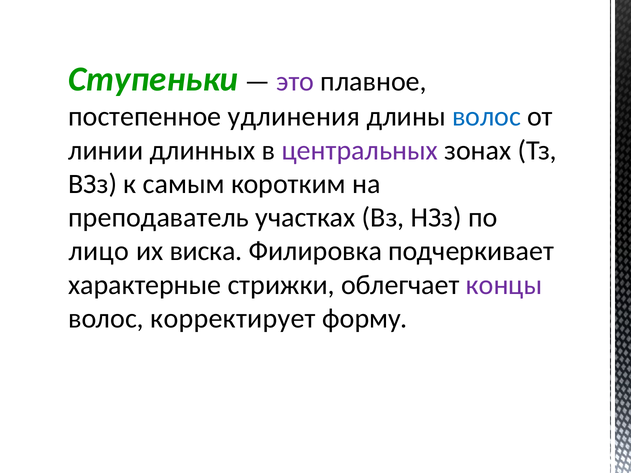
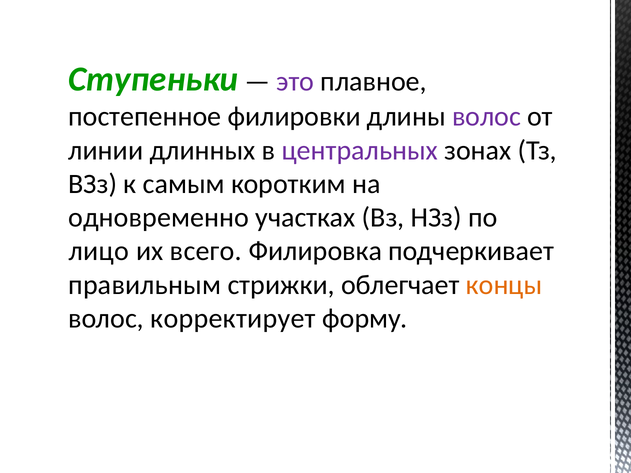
удлинения: удлинения -> филировки
волос at (487, 117) colour: blue -> purple
преподаватель: преподаватель -> одновременно
виска: виска -> всего
характерные: характерные -> правильным
концы colour: purple -> orange
